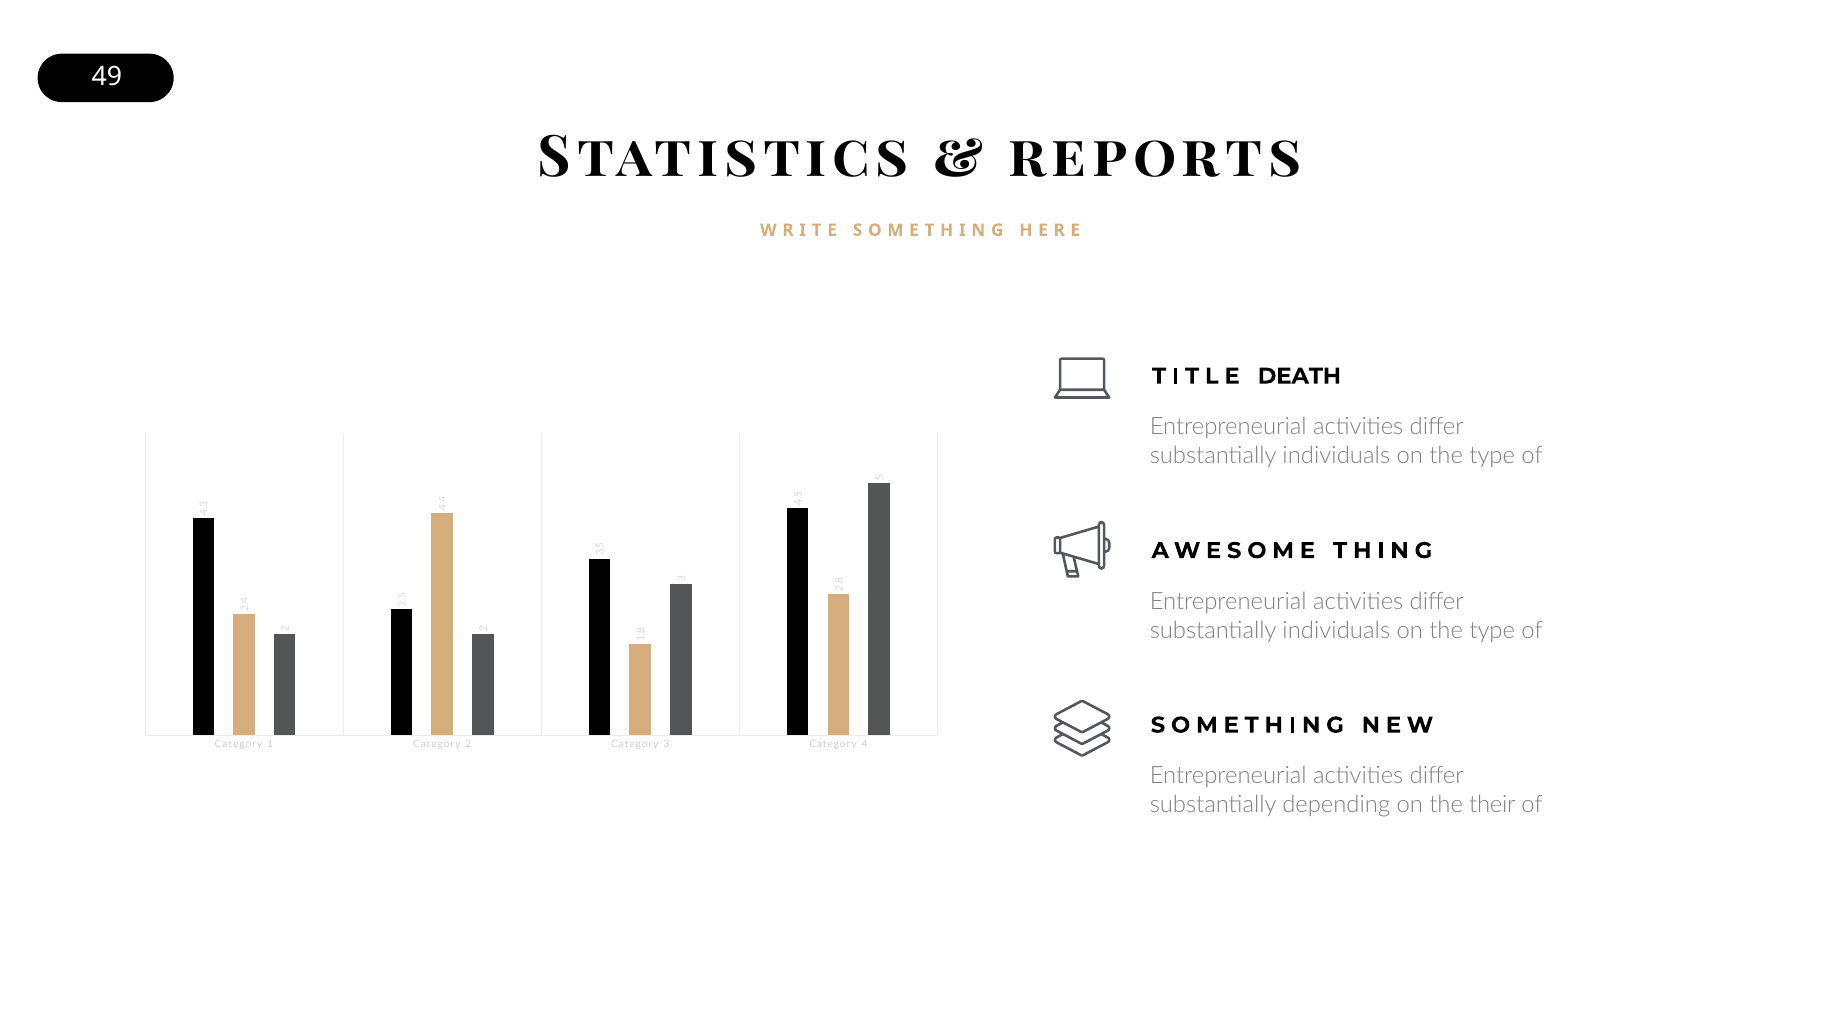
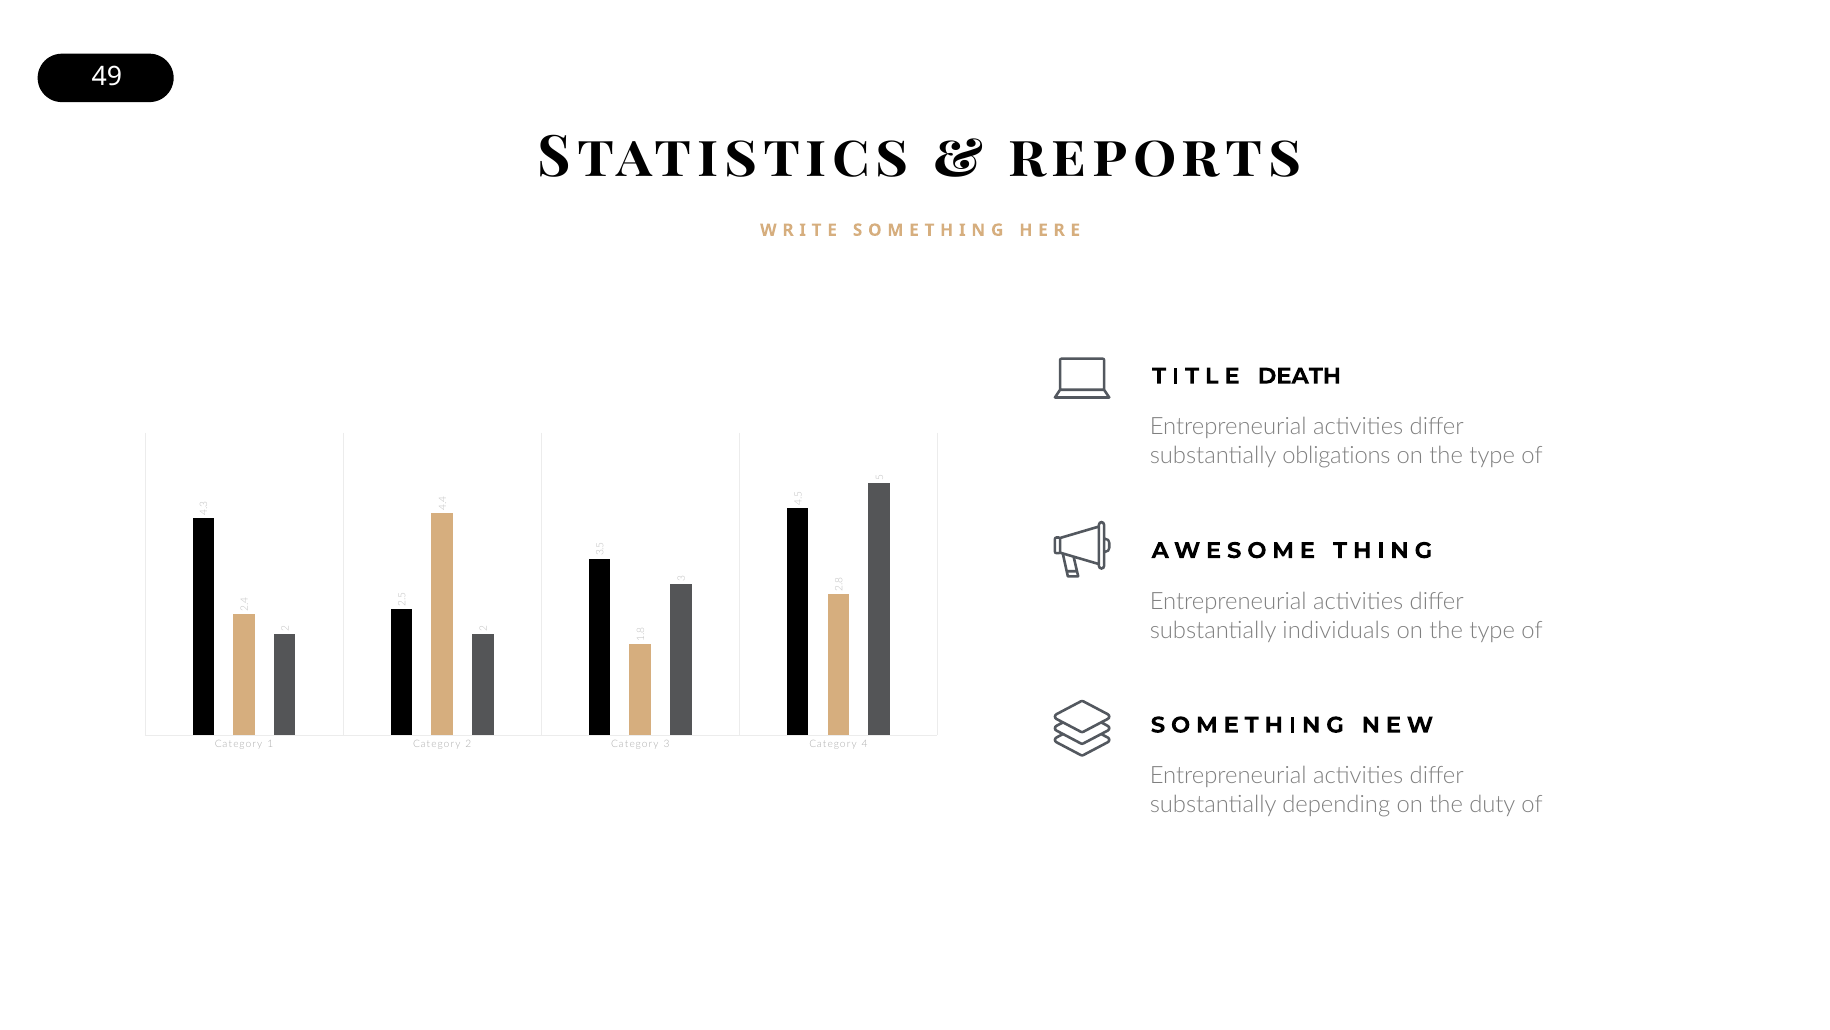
individuals at (1336, 456): individuals -> obligations
their: their -> duty
